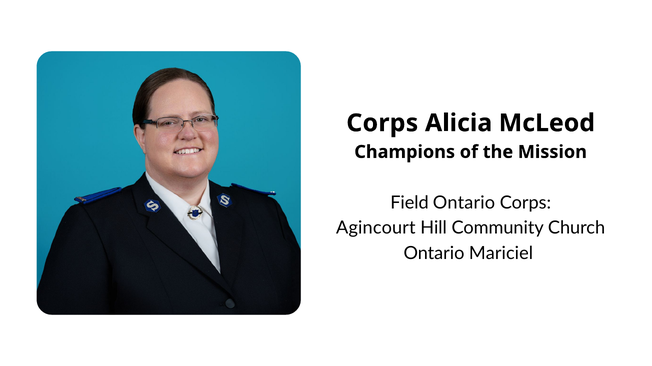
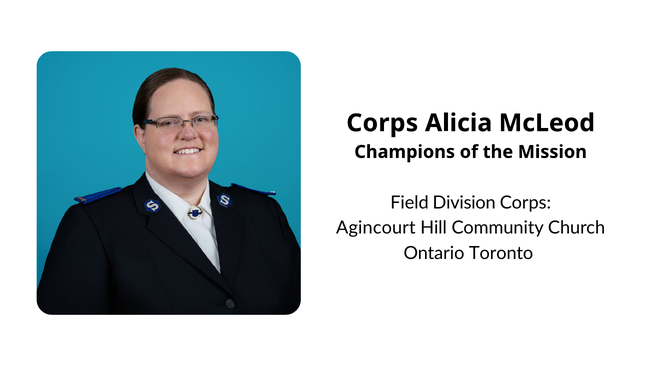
Field Ontario: Ontario -> Division
Mariciel: Mariciel -> Toronto
